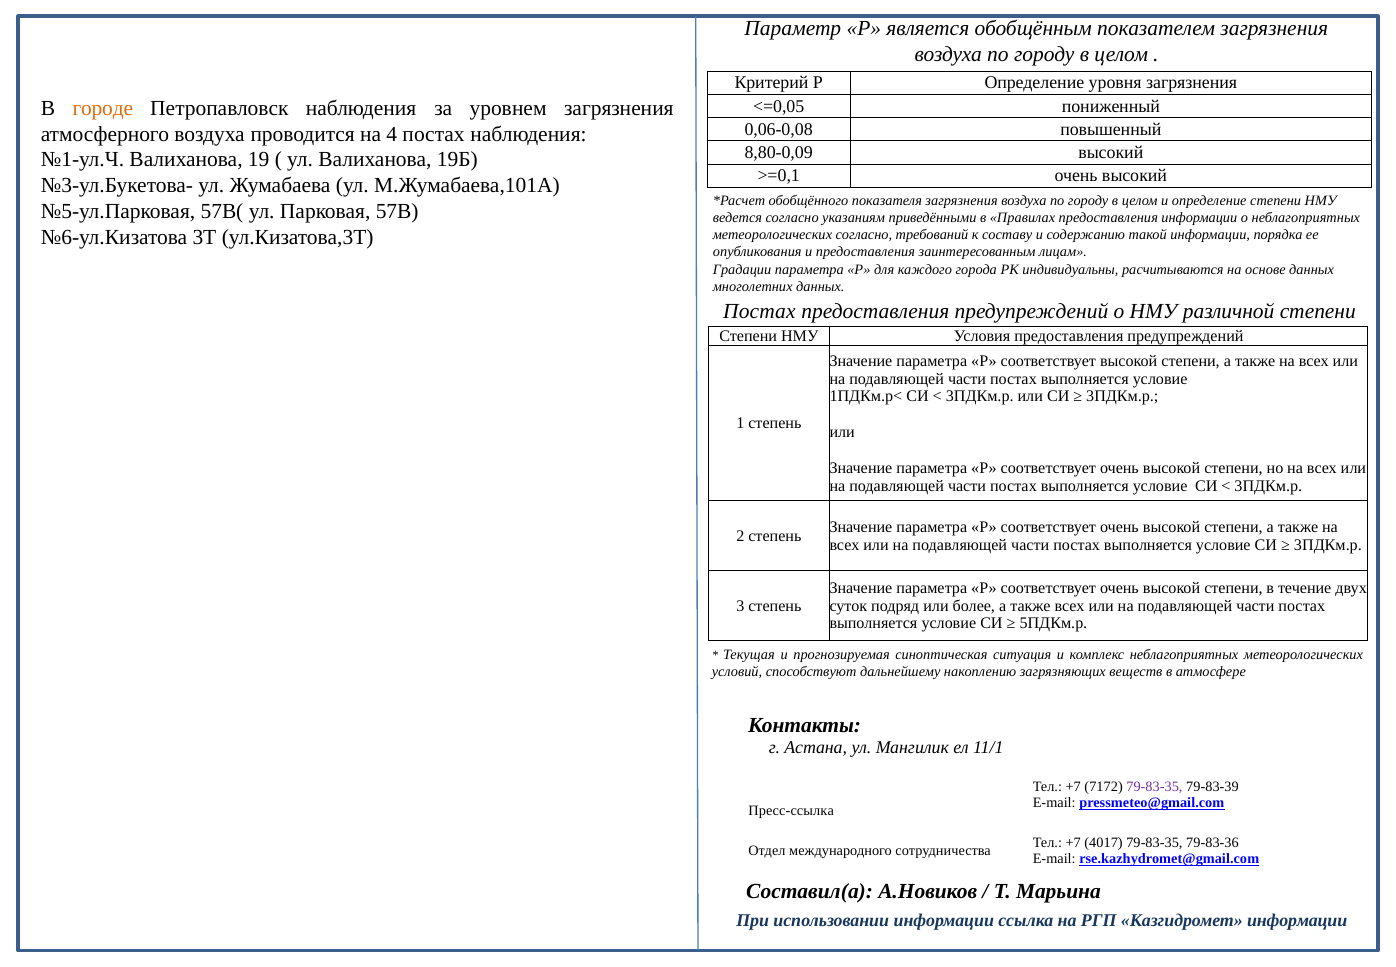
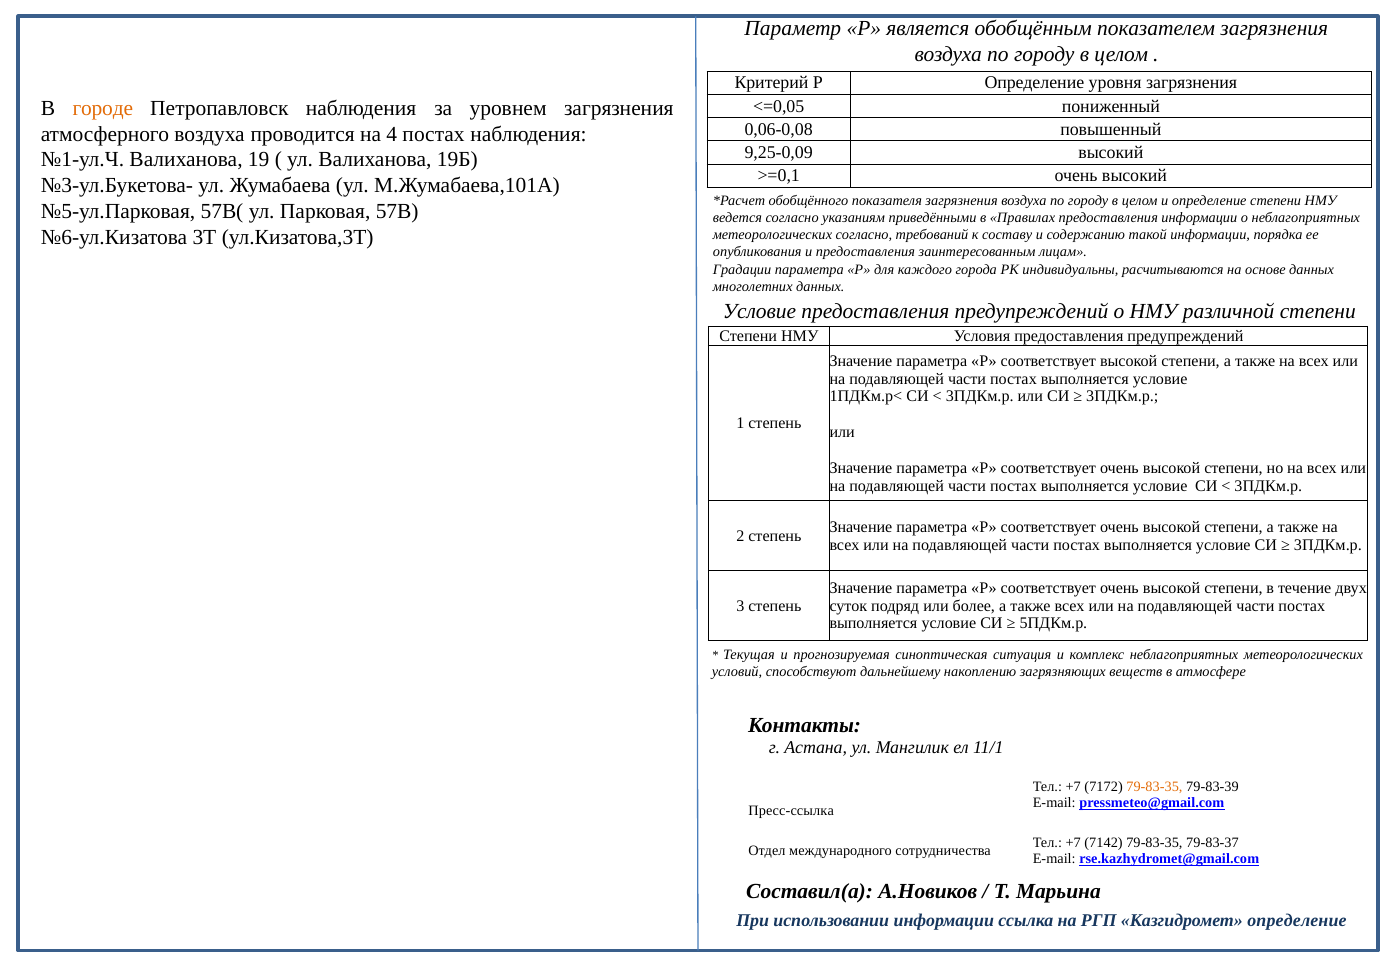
8,80-0,09: 8,80-0,09 -> 9,25-0,09
Постах at (759, 311): Постах -> Условие
79-83-35 at (1154, 787) colour: purple -> orange
4017: 4017 -> 7142
79-83-36: 79-83-36 -> 79-83-37
Казгидромет информации: информации -> определение
